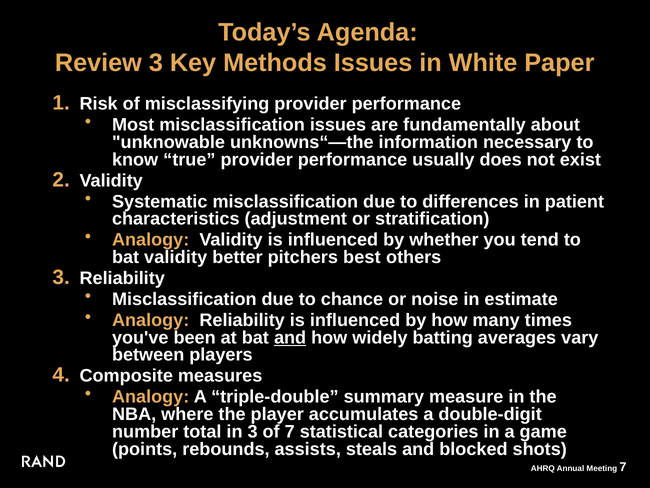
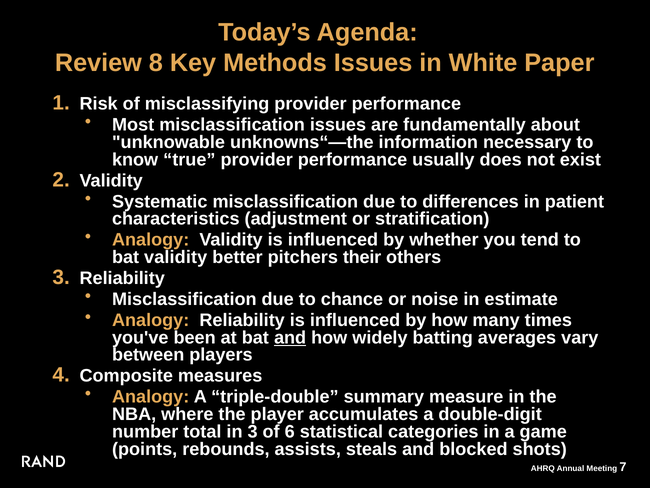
Review 3: 3 -> 8
best: best -> their
of 7: 7 -> 6
